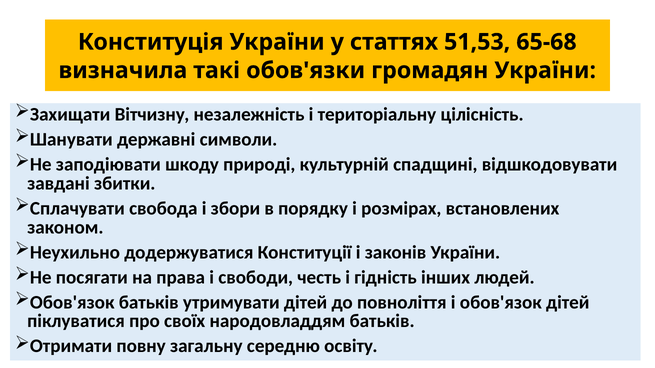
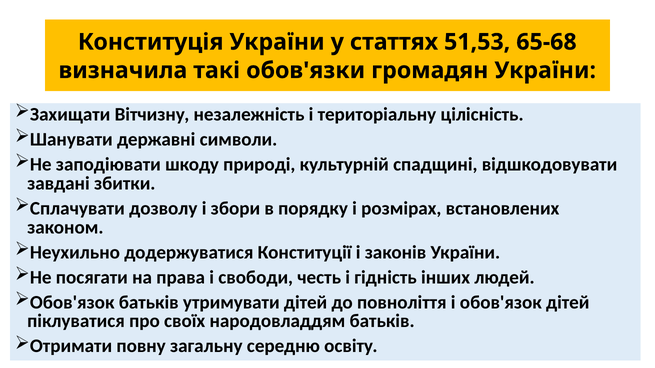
свобода: свобода -> дозволу
